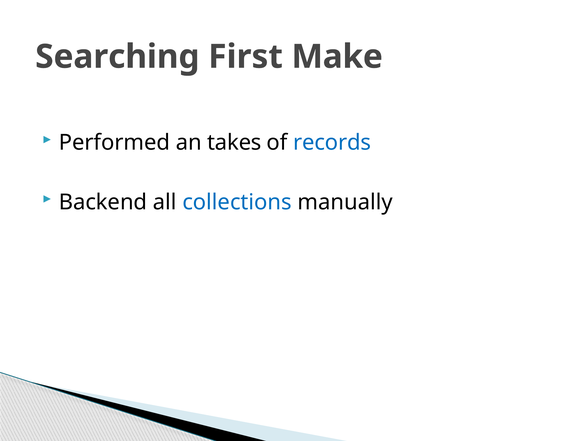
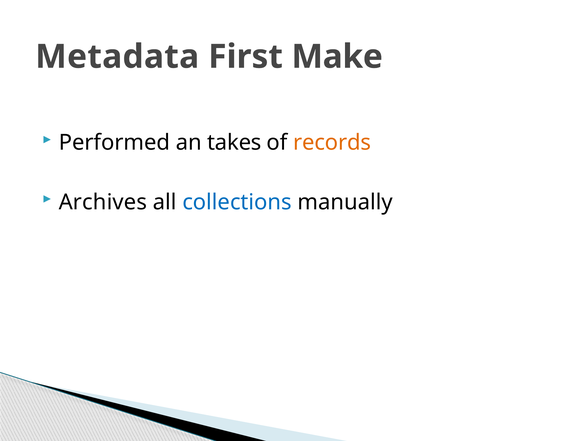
Searching: Searching -> Metadata
records colour: blue -> orange
Backend: Backend -> Archives
